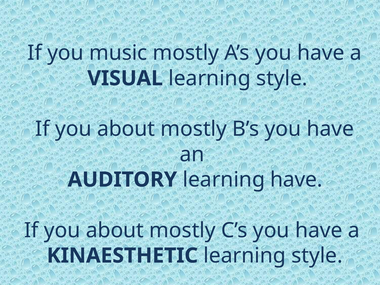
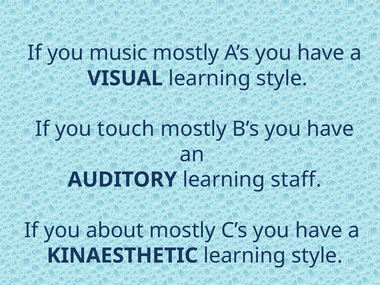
about at (126, 129): about -> touch
learning have: have -> staff
